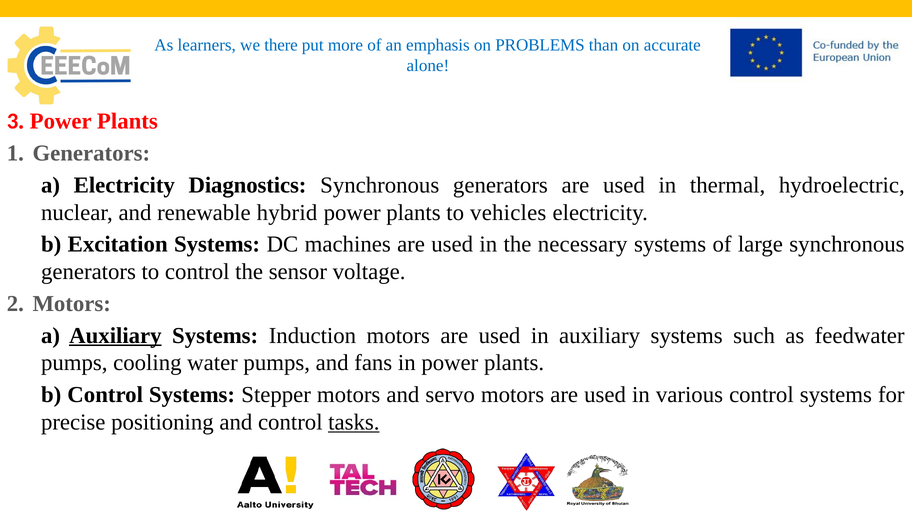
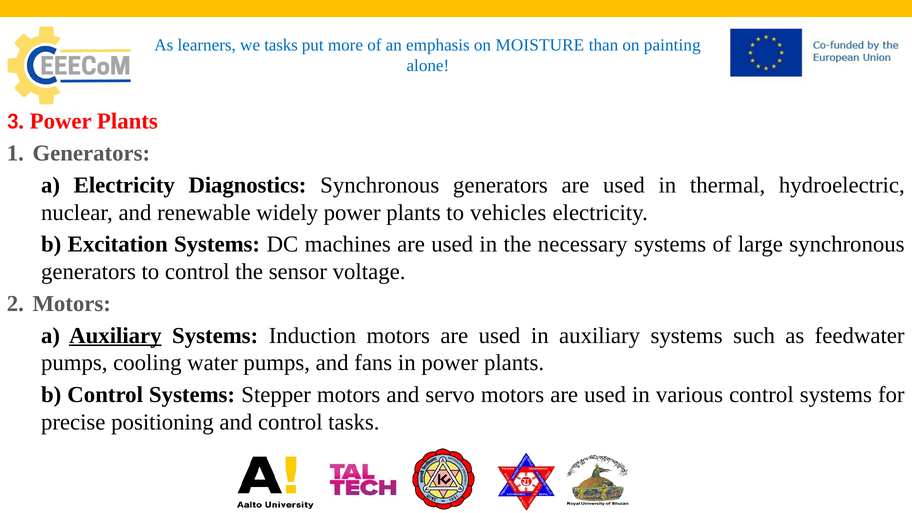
we there: there -> tasks
PROBLEMS: PROBLEMS -> MOISTURE
accurate: accurate -> painting
hybrid: hybrid -> widely
tasks at (354, 422) underline: present -> none
